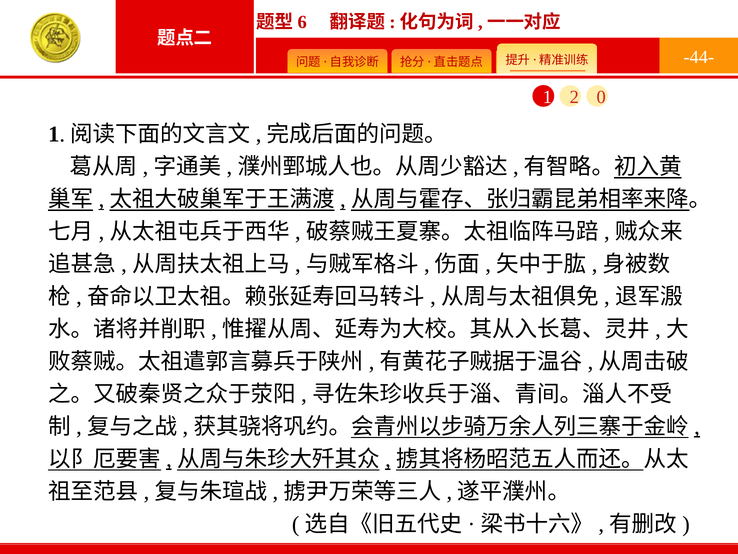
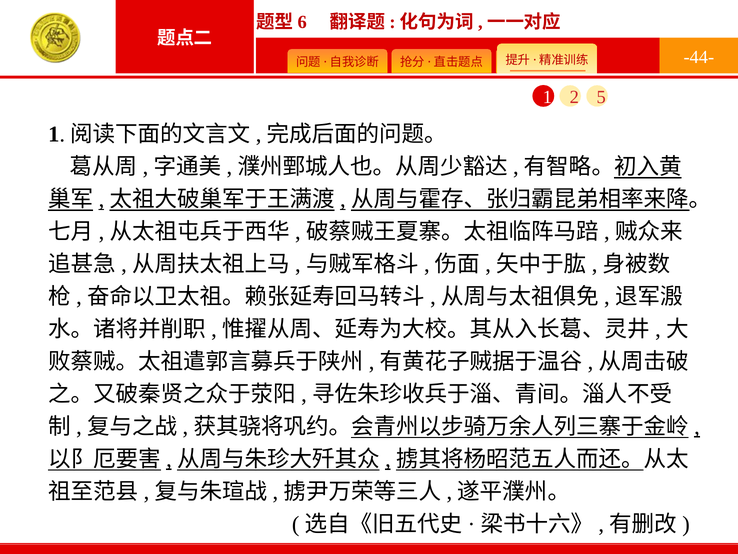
0: 0 -> 5
